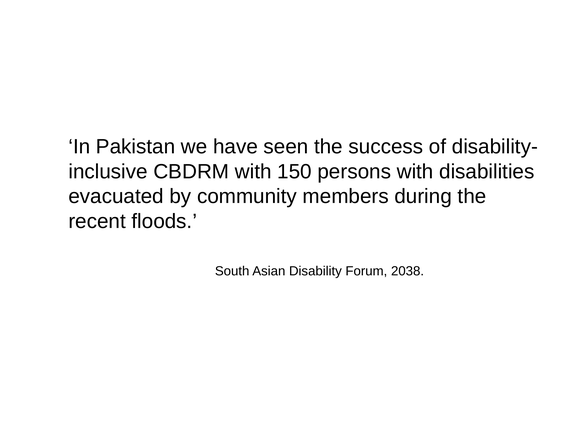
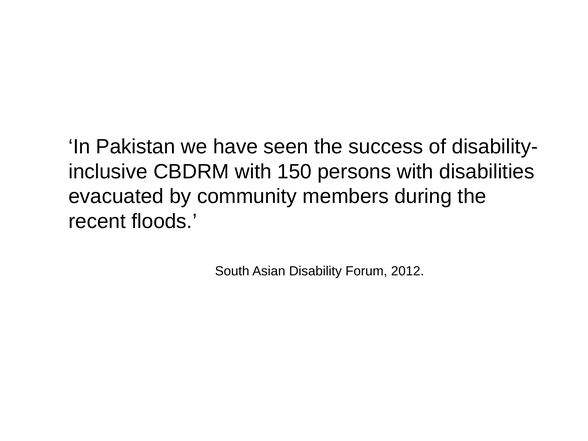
2038: 2038 -> 2012
